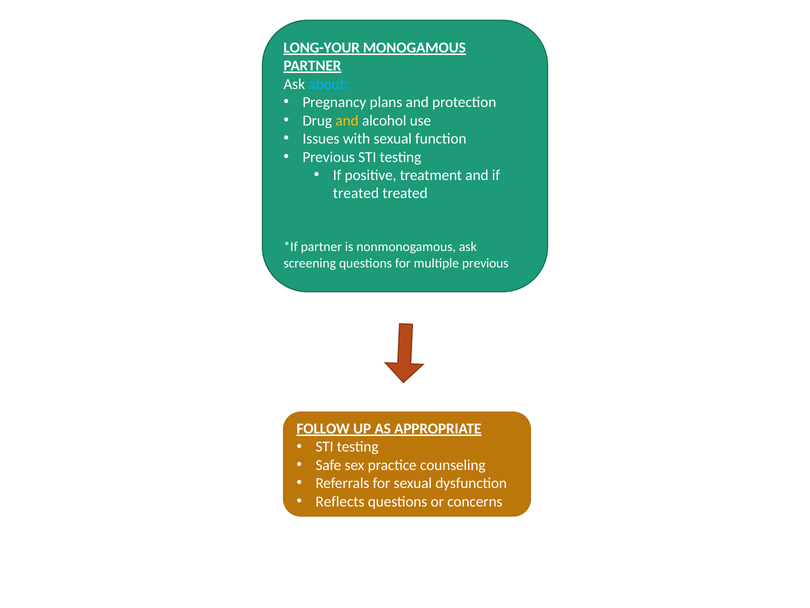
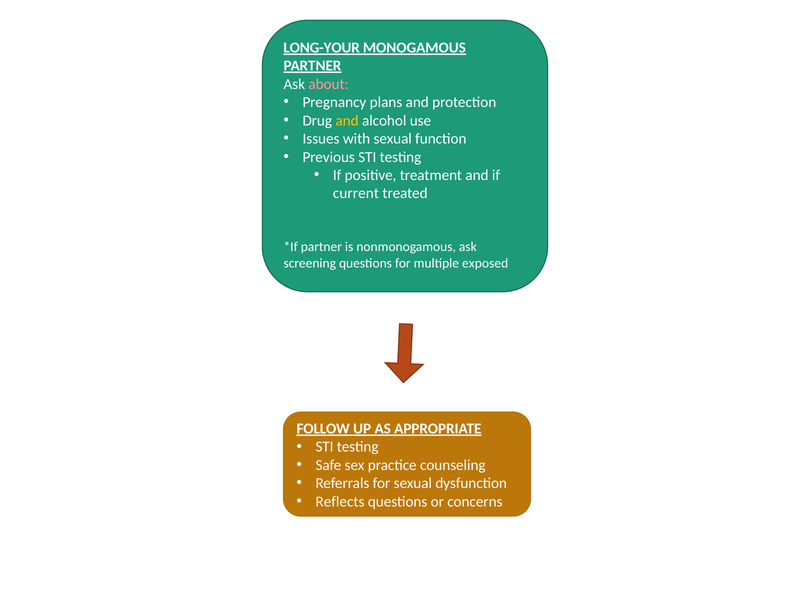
about colour: light blue -> pink
treated at (356, 193): treated -> current
multiple previous: previous -> exposed
